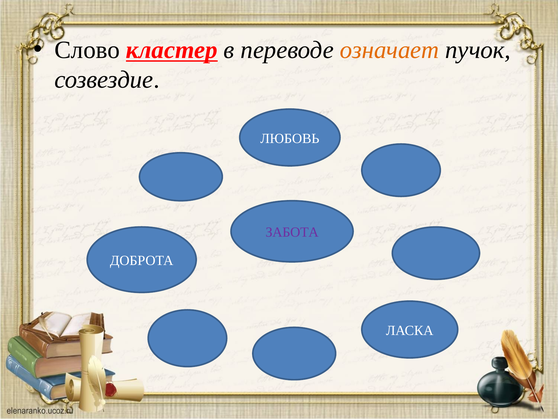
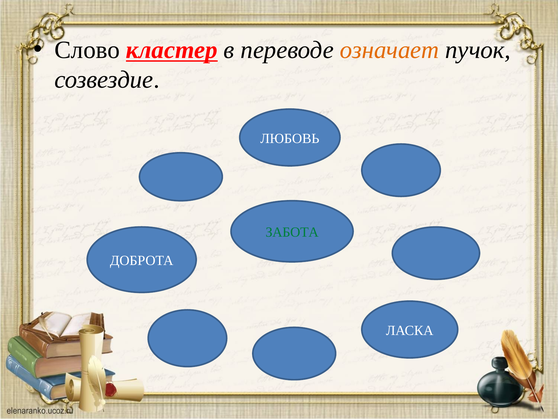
ЗАБОТА colour: purple -> green
